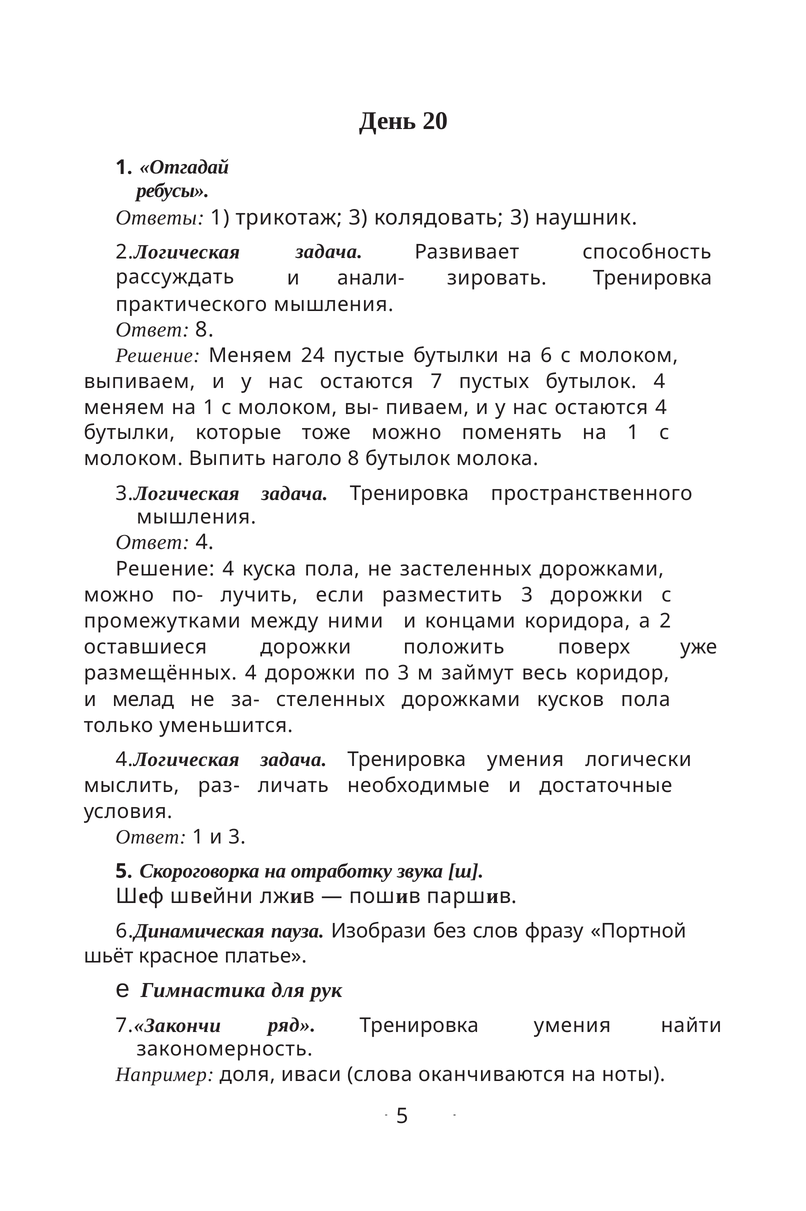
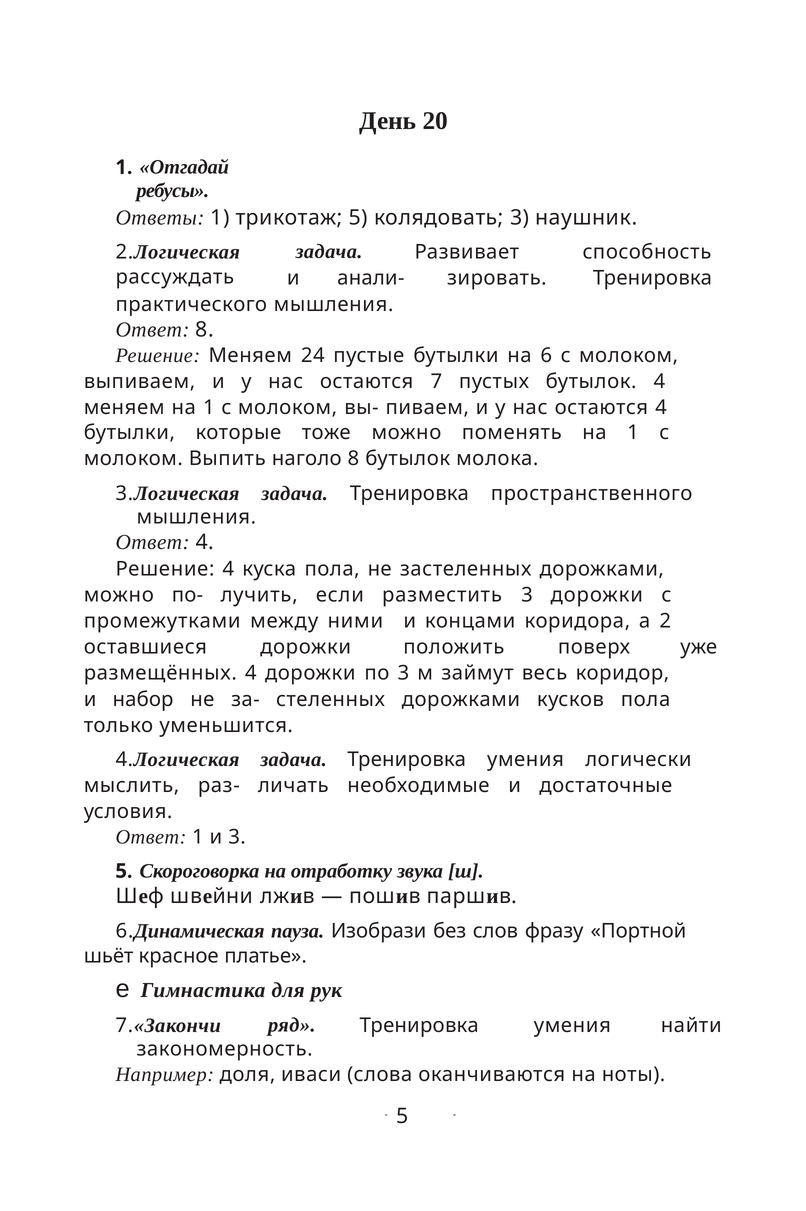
трикотаж 3: 3 -> 5
мелад: мелад -> набор
